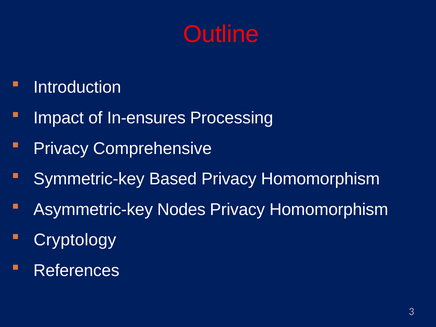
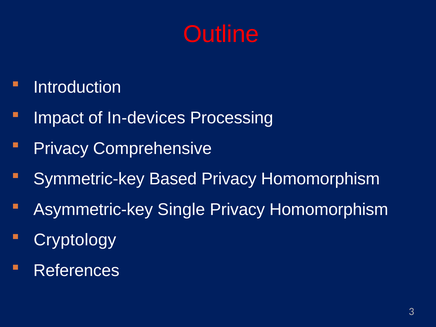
In-ensures: In-ensures -> In-devices
Nodes: Nodes -> Single
